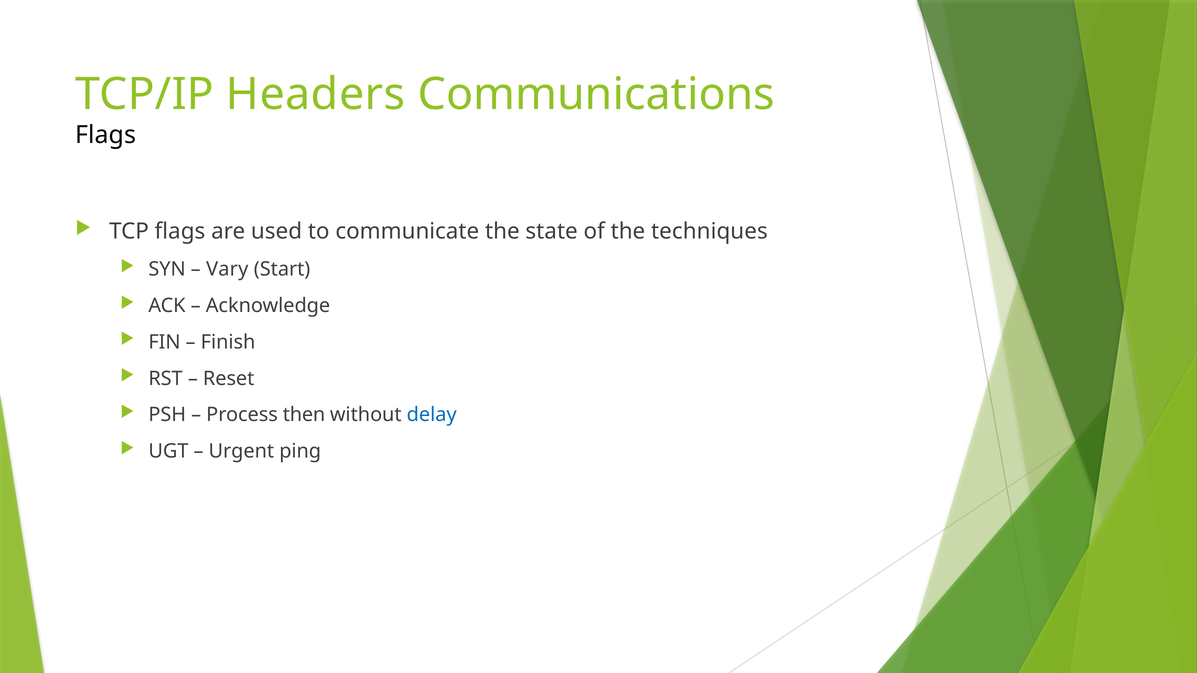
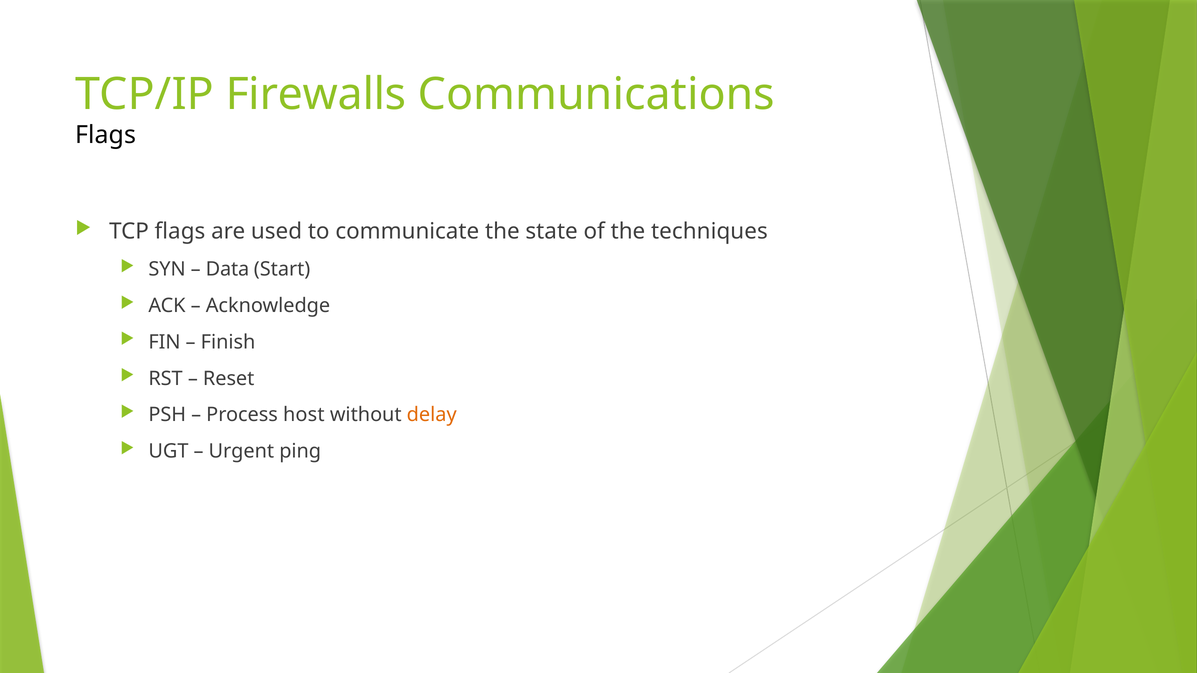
Headers: Headers -> Firewalls
Vary: Vary -> Data
then: then -> host
delay colour: blue -> orange
